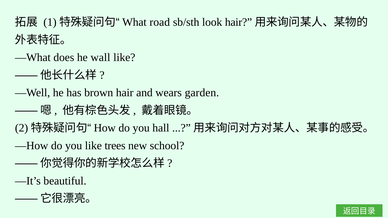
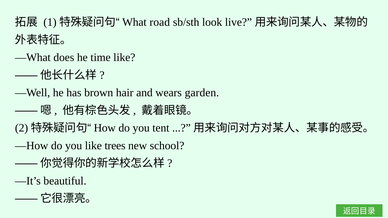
look hair: hair -> live
wall: wall -> time
hall: hall -> tent
